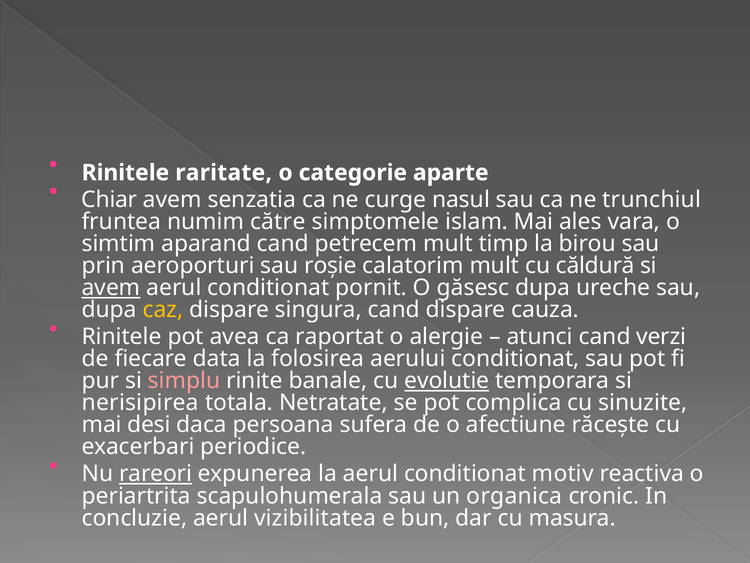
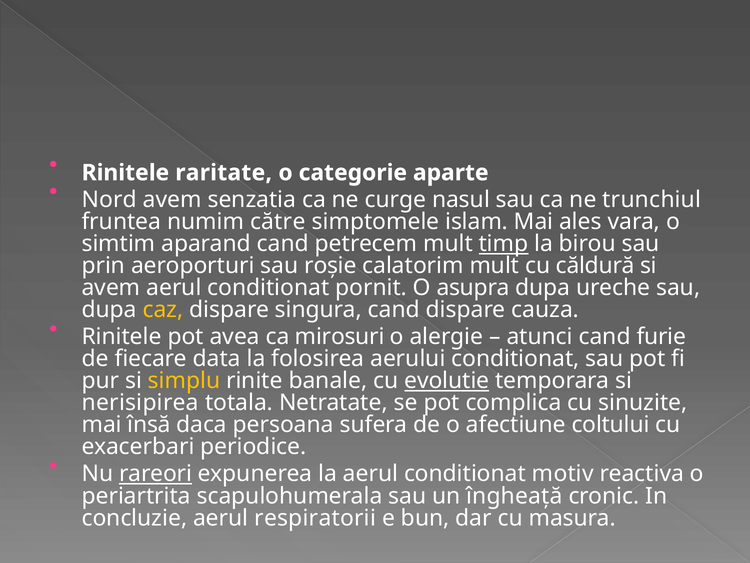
Chiar: Chiar -> Nord
timp underline: none -> present
avem at (111, 288) underline: present -> none
găsesc: găsesc -> asupra
raportat: raportat -> mirosuri
verzi: verzi -> furie
simplu colour: pink -> yellow
desi: desi -> însă
răcește: răcește -> coltului
organica: organica -> îngheață
vizibilitatea: vizibilitatea -> respiratorii
